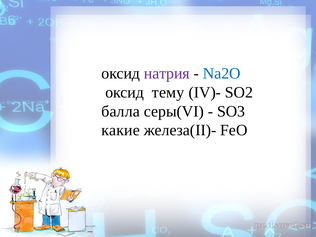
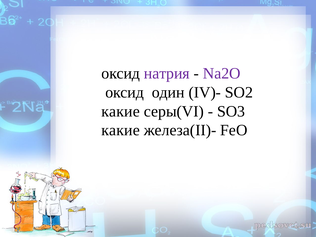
Na2O colour: blue -> purple
тему: тему -> один
балла at (121, 111): балла -> какие
